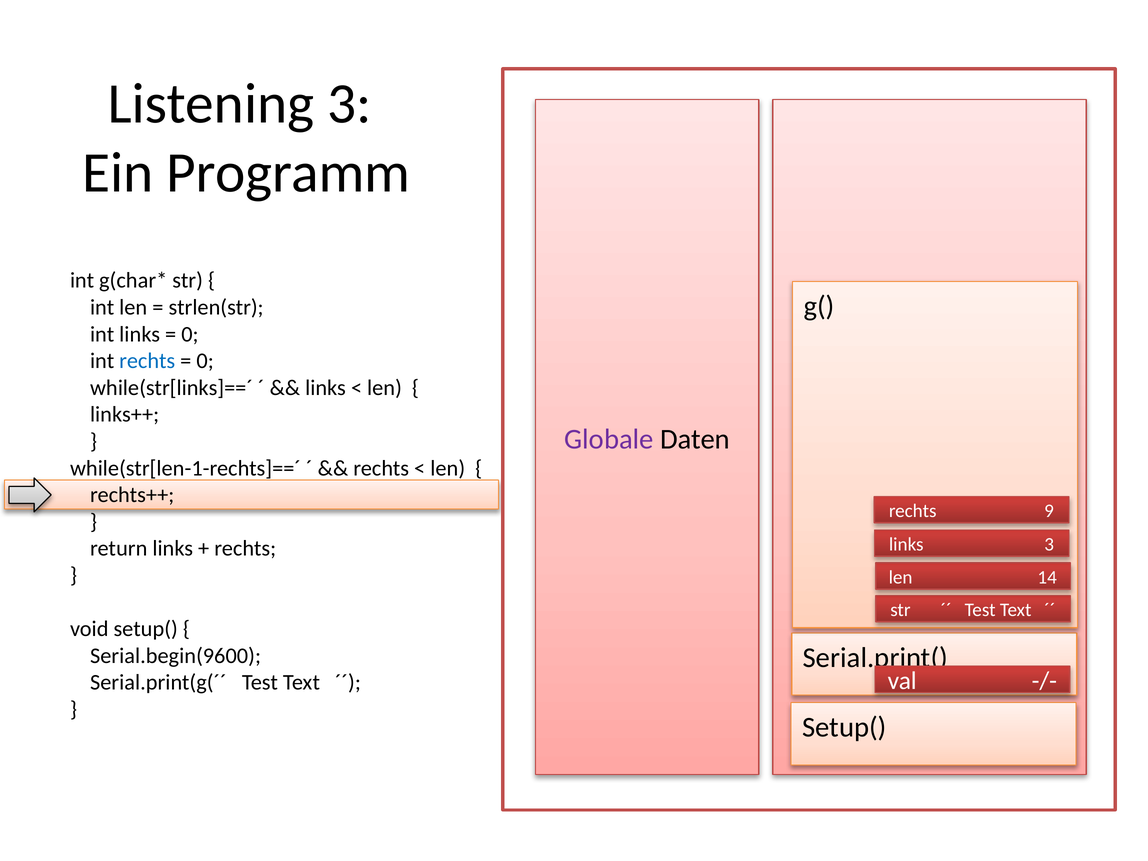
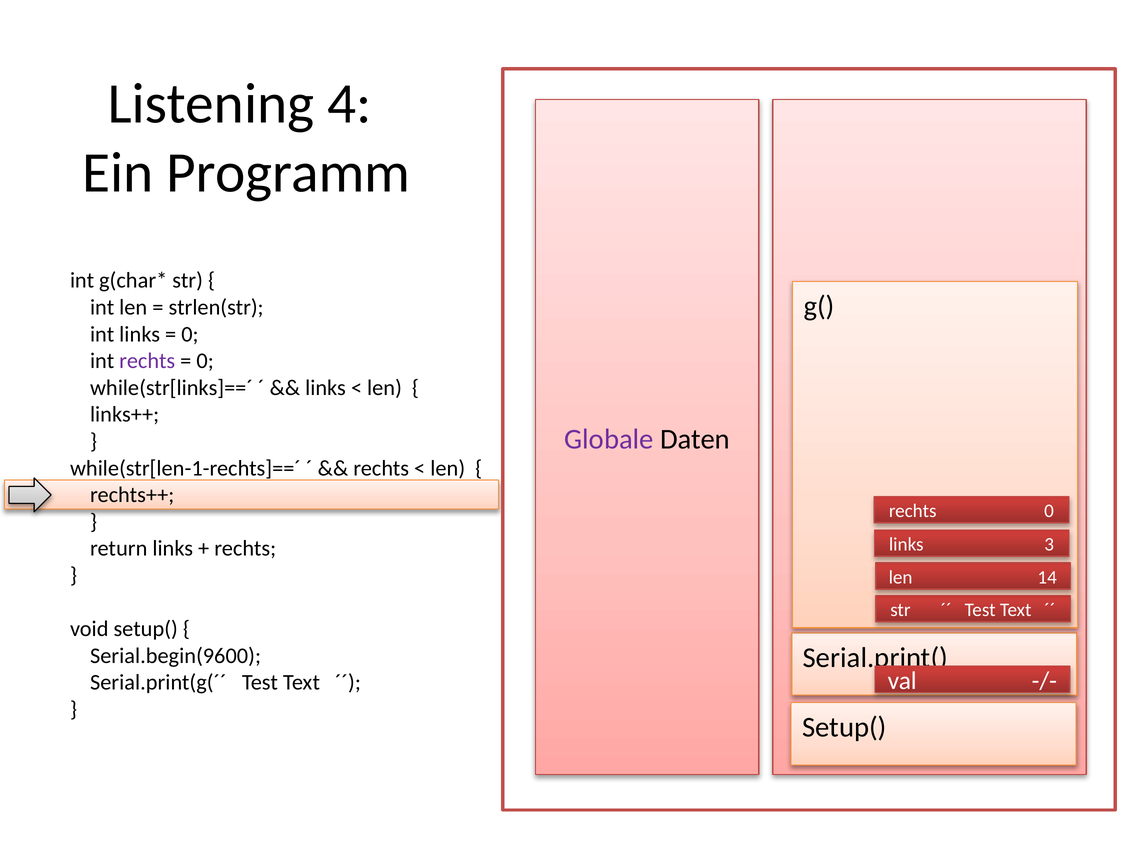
Listening 3: 3 -> 4
rechts at (147, 361) colour: blue -> purple
9 at (1049, 511): 9 -> 0
